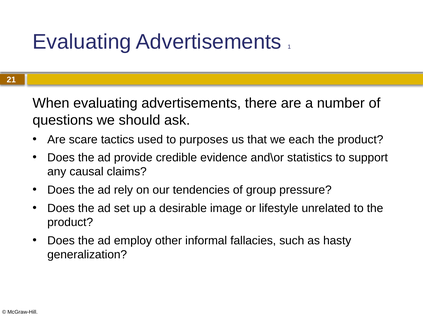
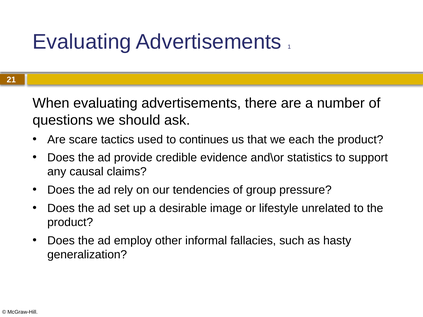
purposes: purposes -> continues
